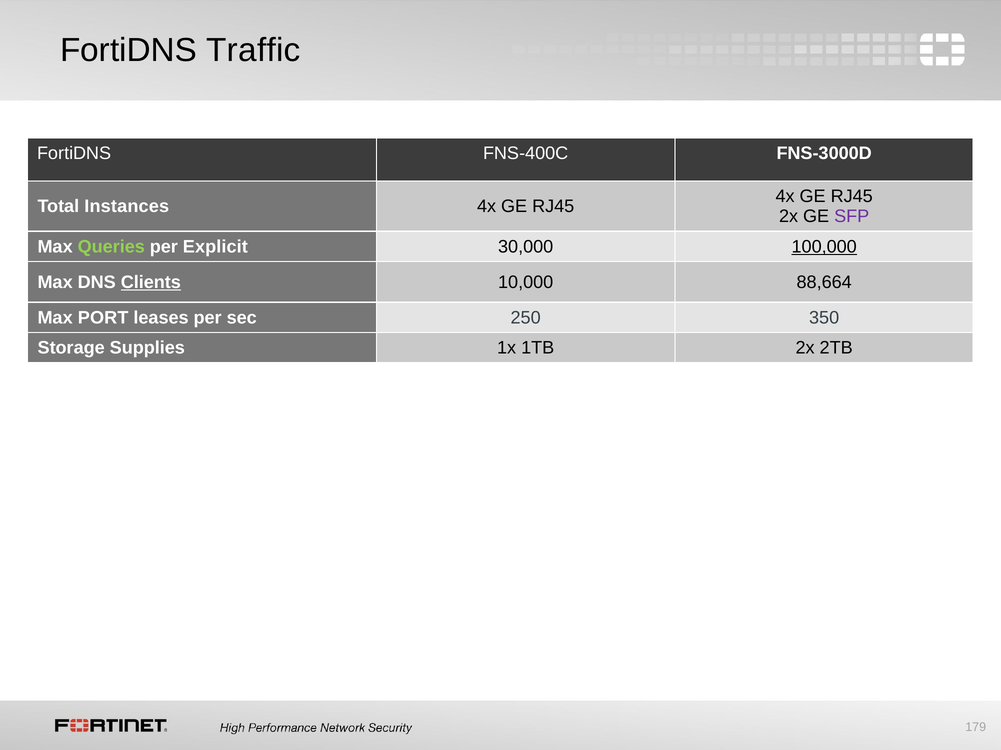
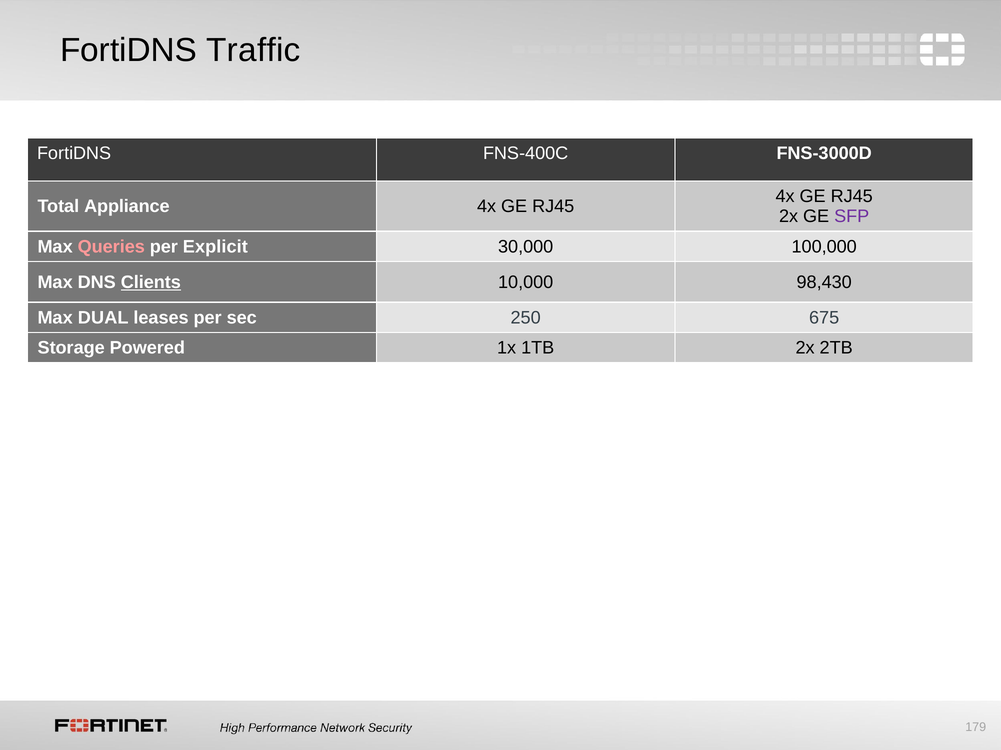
Instances: Instances -> Appliance
Queries colour: light green -> pink
100,000 underline: present -> none
88,664: 88,664 -> 98,430
PORT: PORT -> DUAL
350: 350 -> 675
Supplies: Supplies -> Powered
